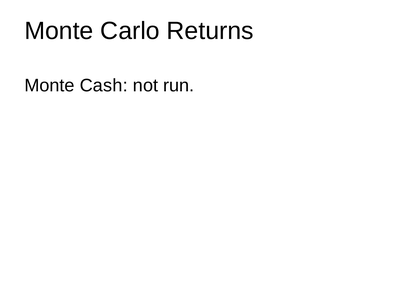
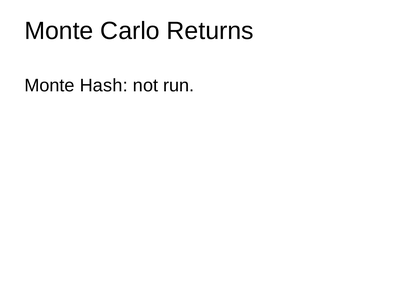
Cash: Cash -> Hash
